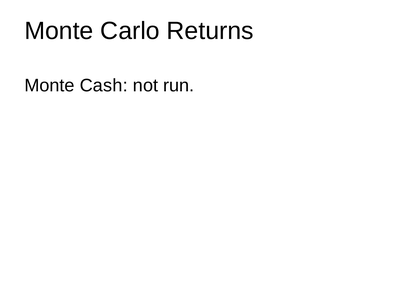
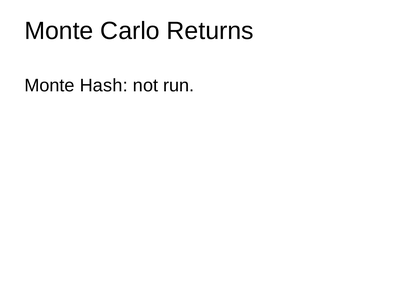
Cash: Cash -> Hash
